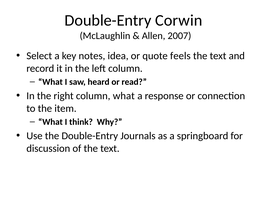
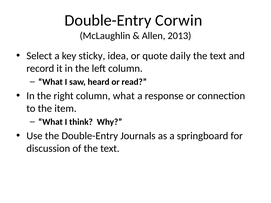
2007: 2007 -> 2013
notes: notes -> sticky
feels: feels -> daily
